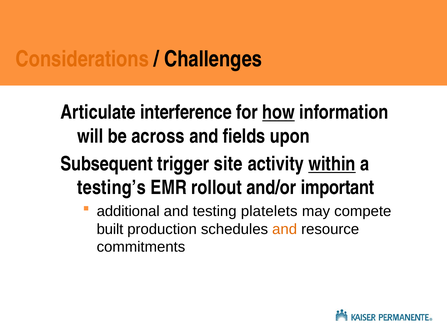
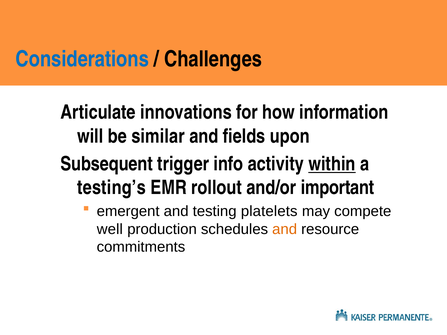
Considerations colour: orange -> blue
interference: interference -> innovations
how underline: present -> none
across: across -> similar
site: site -> info
additional: additional -> emergent
built: built -> well
